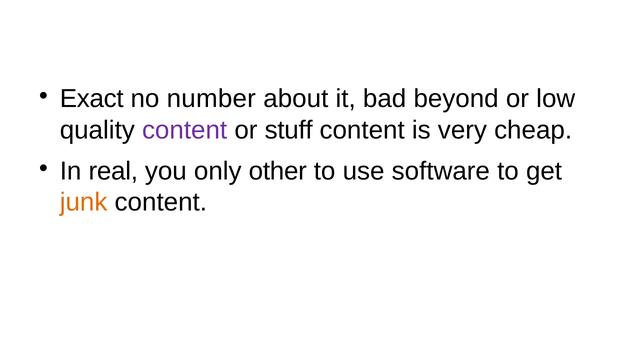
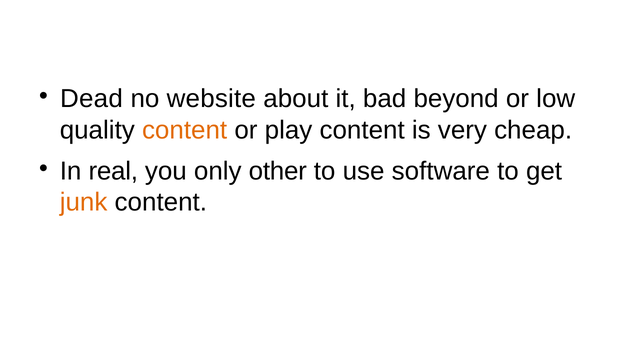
Exact: Exact -> Dead
number: number -> website
content at (185, 130) colour: purple -> orange
stuff: stuff -> play
